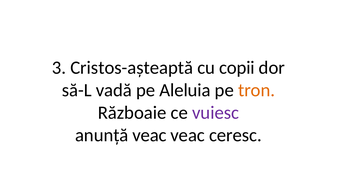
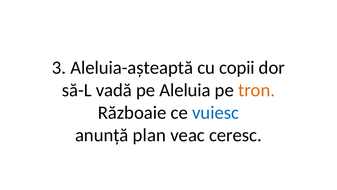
Cristos-așteaptă: Cristos-așteaptă -> Aleluia-așteaptă
vuiesc colour: purple -> blue
anunță veac: veac -> plan
